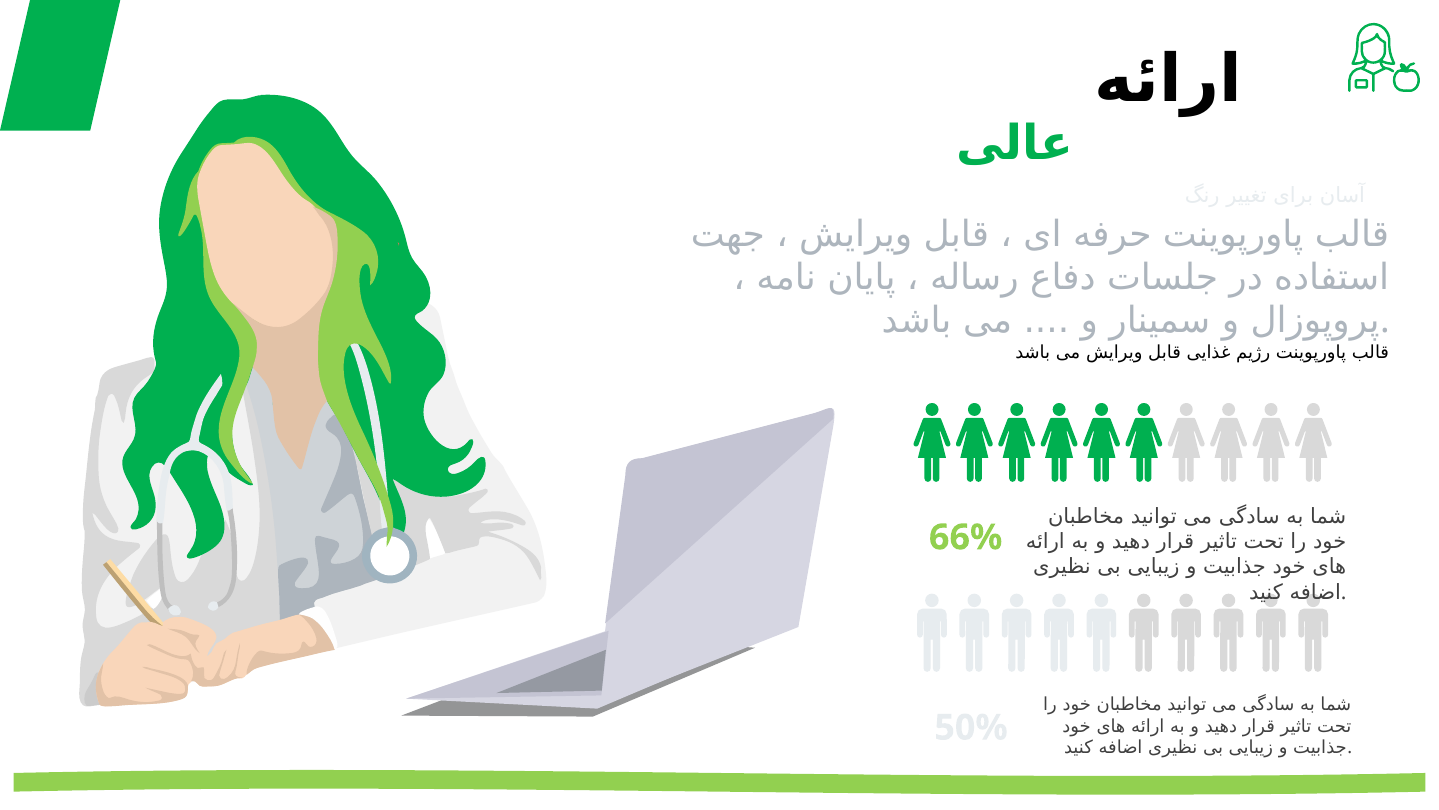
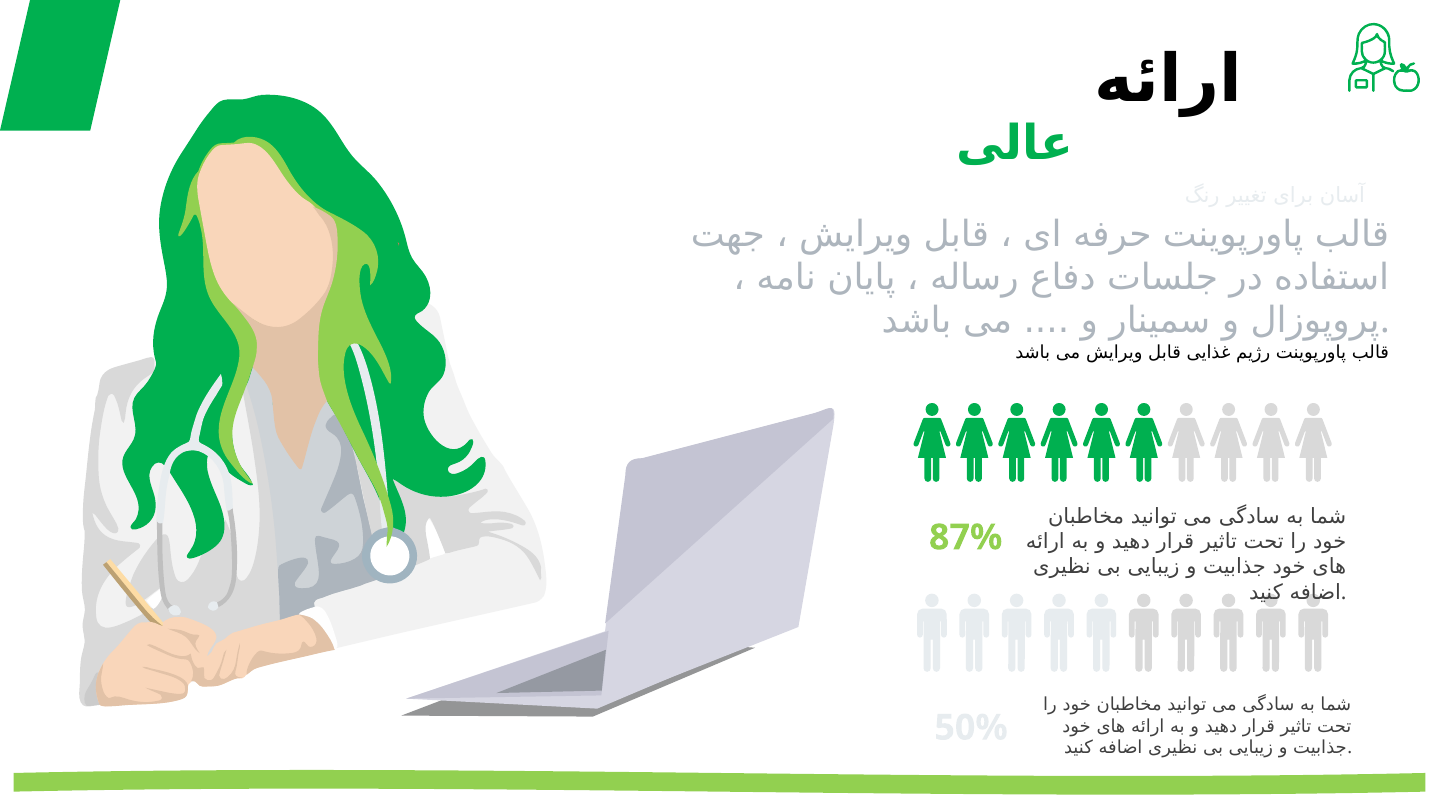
66%: 66% -> 87%
